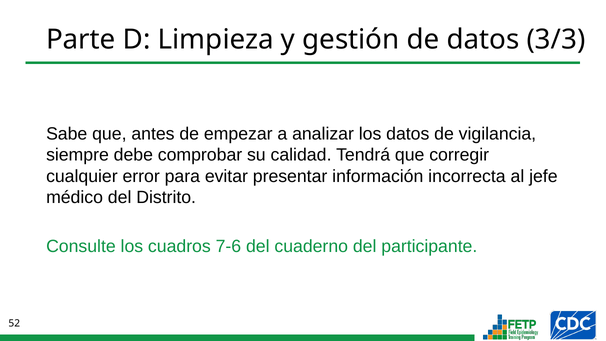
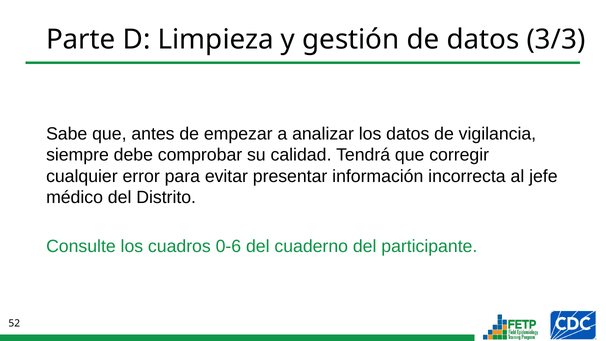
7-6: 7-6 -> 0-6
